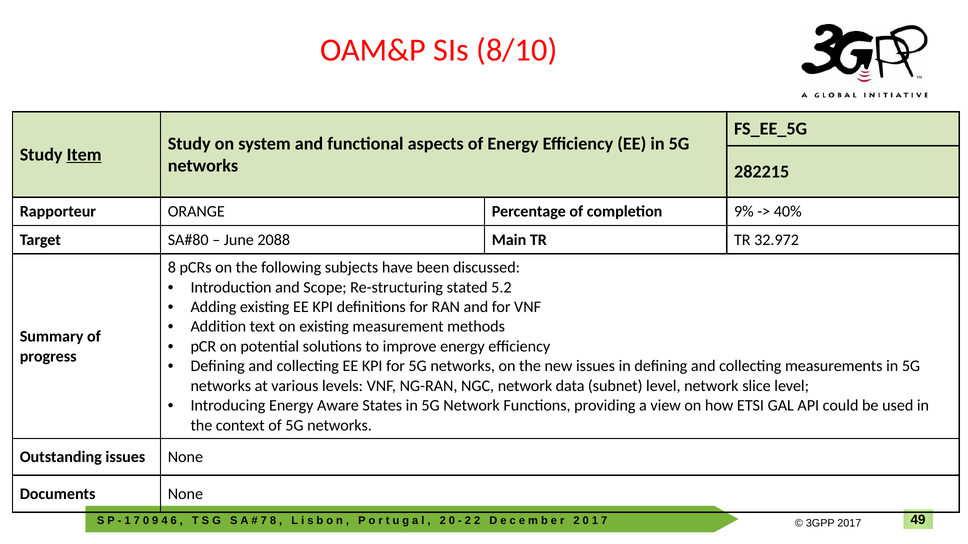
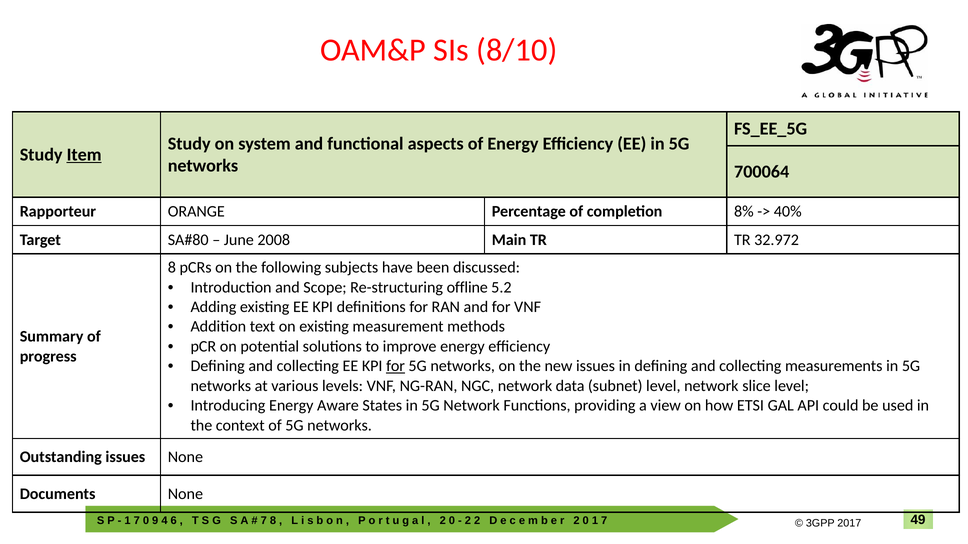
282215: 282215 -> 700064
9%: 9% -> 8%
2088: 2088 -> 2008
stated: stated -> offline
for at (396, 366) underline: none -> present
